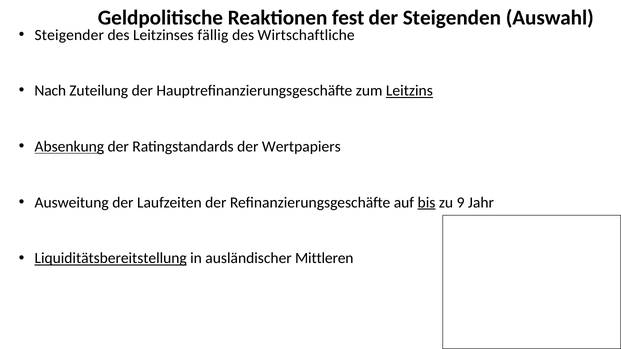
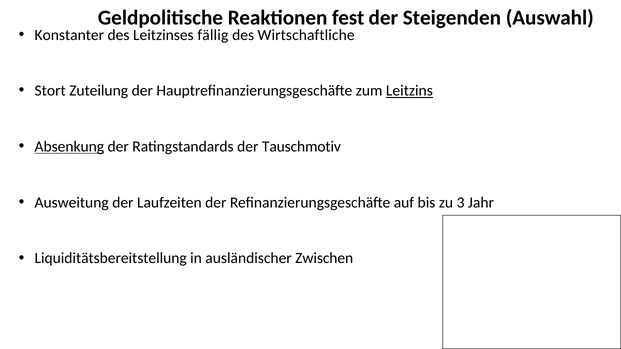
Steigender: Steigender -> Konstanter
Nach: Nach -> Stort
Wertpapiers: Wertpapiers -> Tauschmotiv
bis underline: present -> none
9: 9 -> 3
Liquiditätsbereitstellung underline: present -> none
Mittleren: Mittleren -> Zwischen
